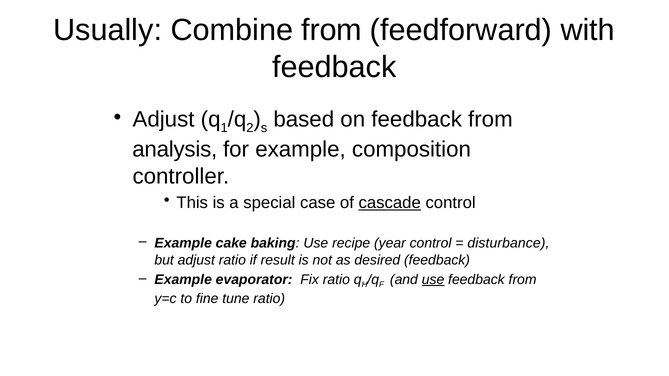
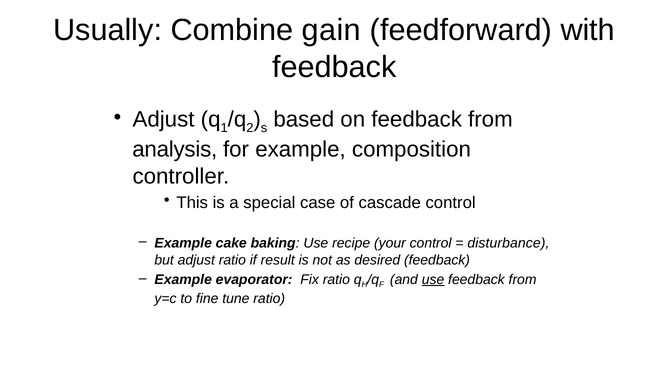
Combine from: from -> gain
cascade underline: present -> none
year: year -> your
